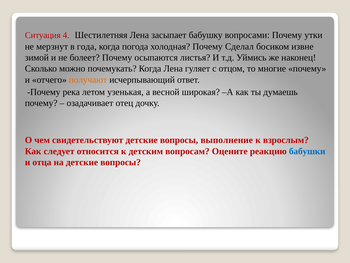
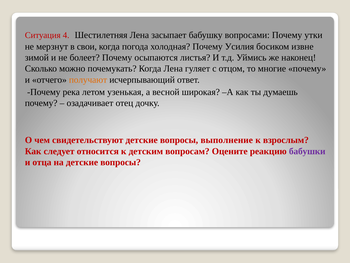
года: года -> свои
Сделал: Сделал -> Усилия
бабушки colour: blue -> purple
